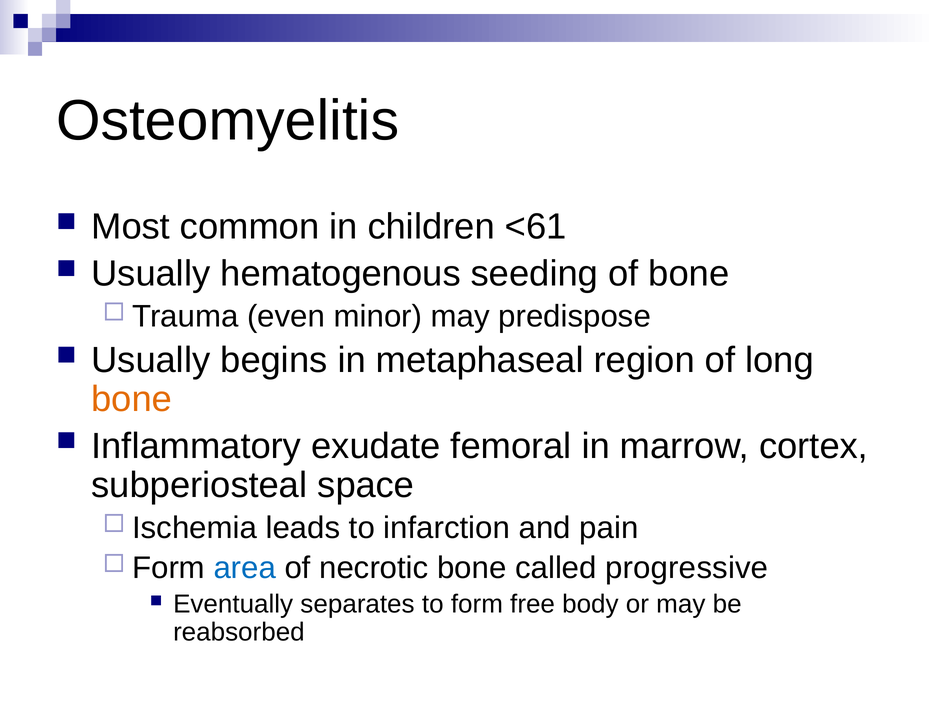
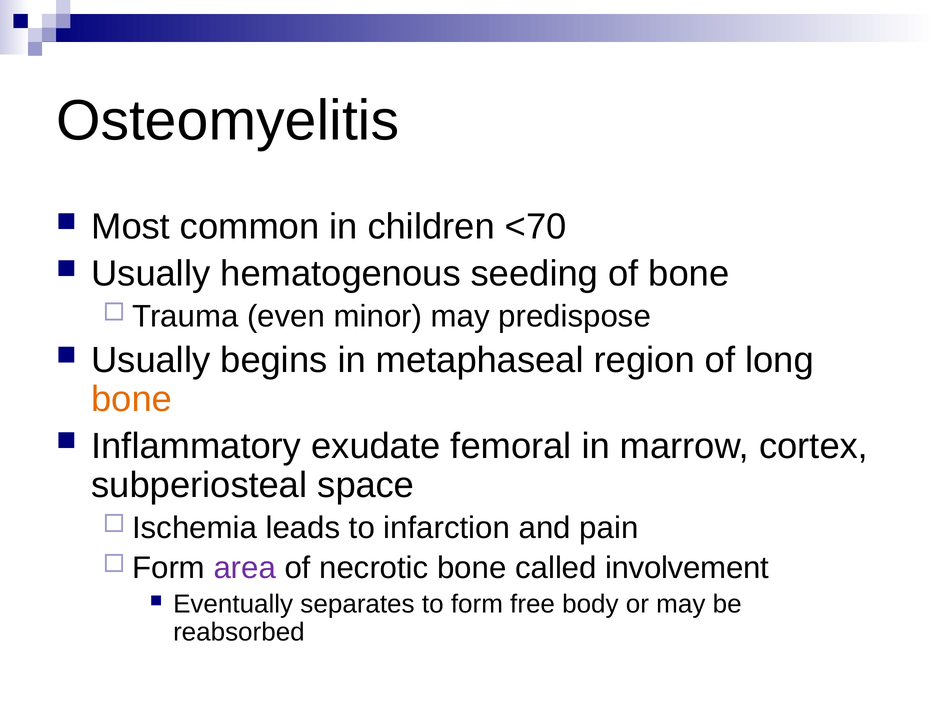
<61: <61 -> <70
area colour: blue -> purple
progressive: progressive -> involvement
